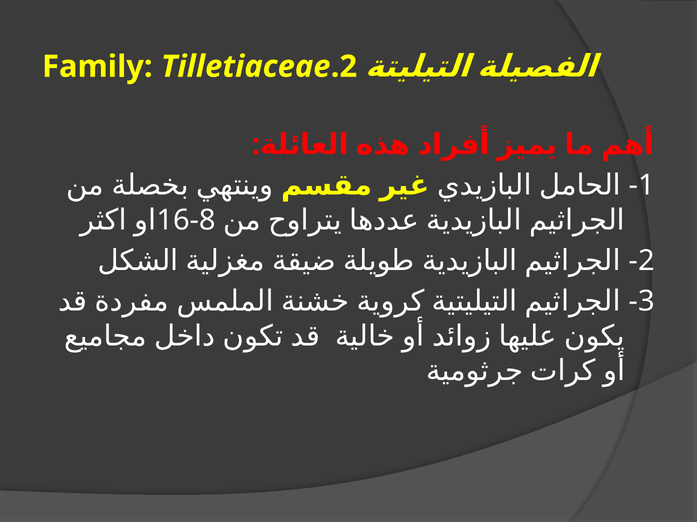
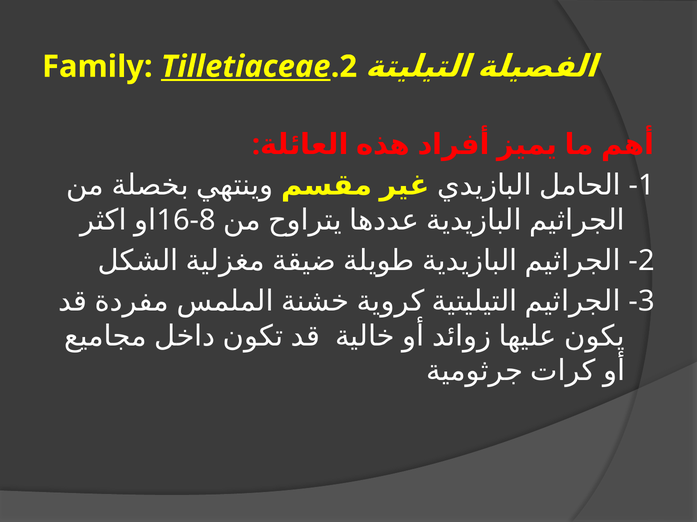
Tilletiaceae underline: none -> present
